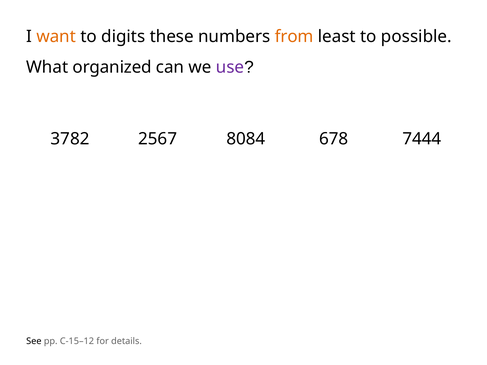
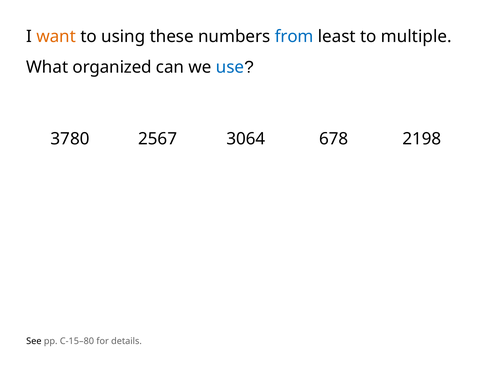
digits: digits -> using
from colour: orange -> blue
possible: possible -> multiple
use colour: purple -> blue
3782: 3782 -> 3780
8084: 8084 -> 3064
7444: 7444 -> 2198
C-15–12: C-15–12 -> C-15–80
